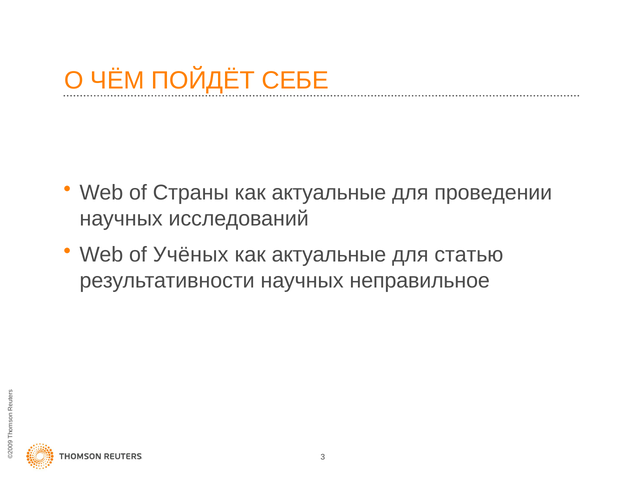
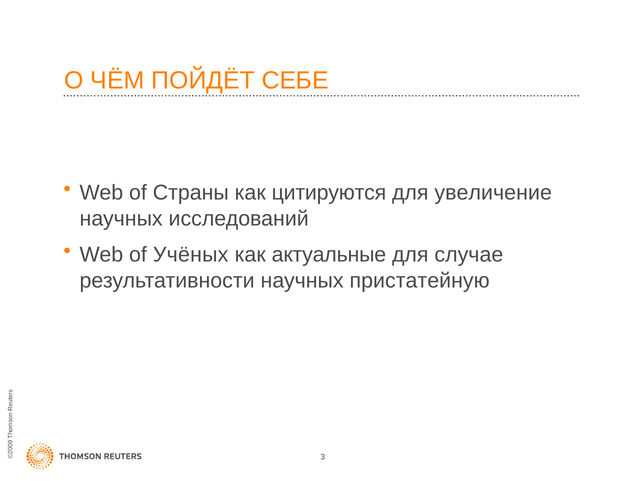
актуальные at (329, 193): актуальные -> цитируются
проведении: проведении -> увеличение
статью: статью -> случае
неправильное: неправильное -> пристатейную
